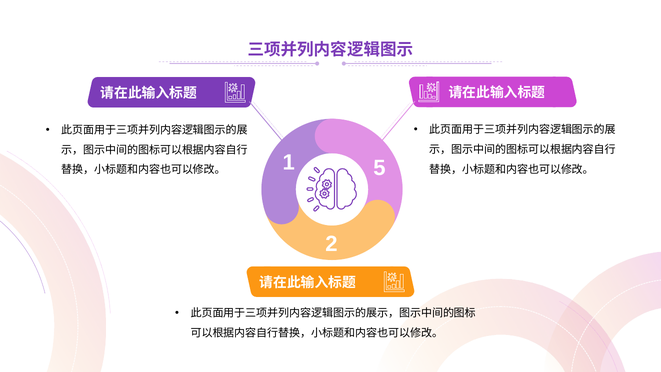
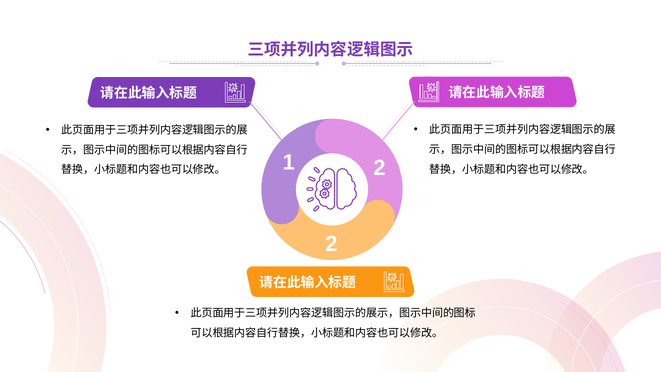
1 5: 5 -> 2
